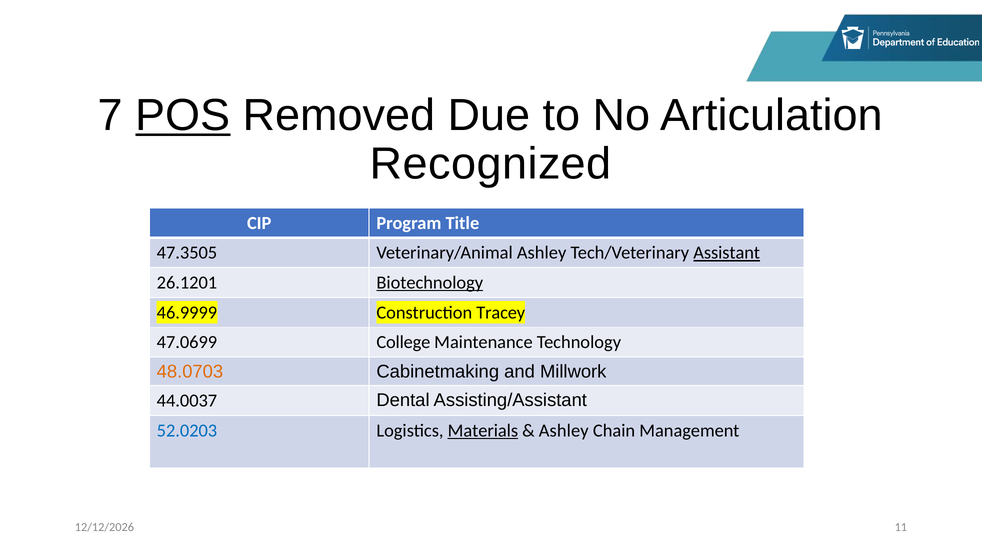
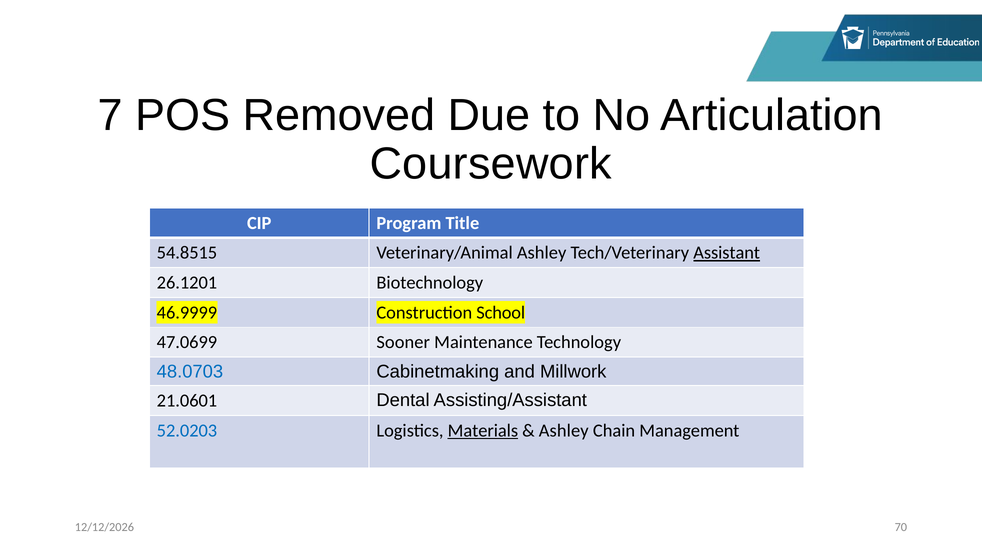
POS underline: present -> none
Recognized: Recognized -> Coursework
47.3505: 47.3505 -> 54.8515
Biotechnology underline: present -> none
Tracey: Tracey -> School
College: College -> Sooner
48.0703 colour: orange -> blue
44.0037: 44.0037 -> 21.0601
11: 11 -> 70
